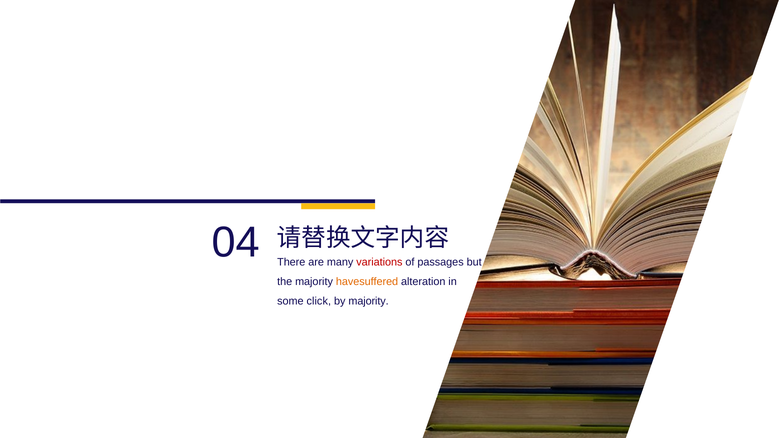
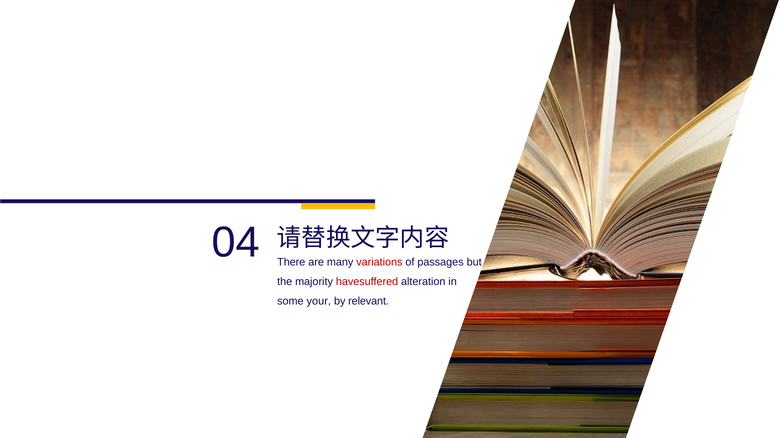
havesuffered colour: orange -> red
click: click -> your
by majority: majority -> relevant
